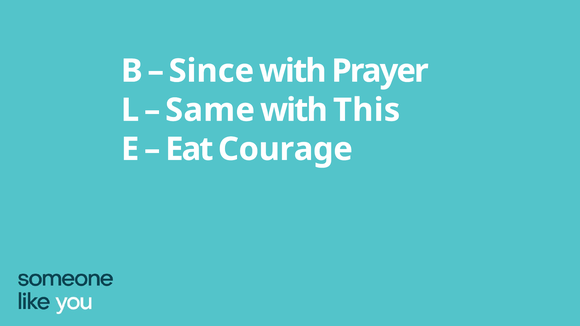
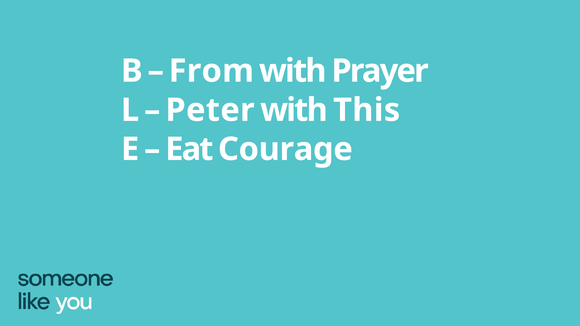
Since: Since -> From
Same: Same -> Peter
